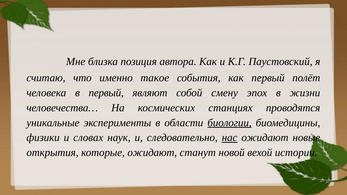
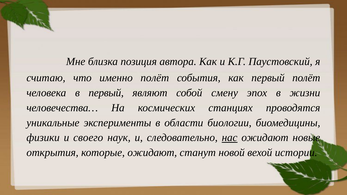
именно такое: такое -> полёт
биологии underline: present -> none
словах: словах -> своего
